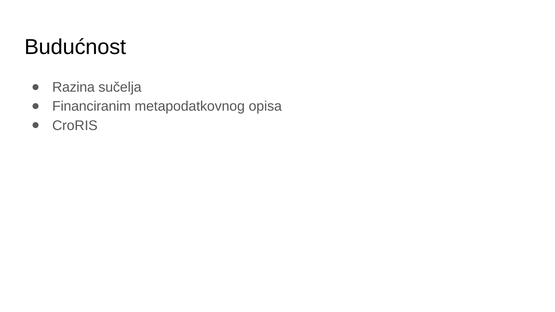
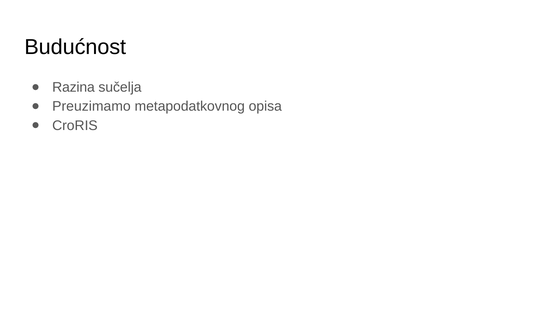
Financiranim: Financiranim -> Preuzimamo
